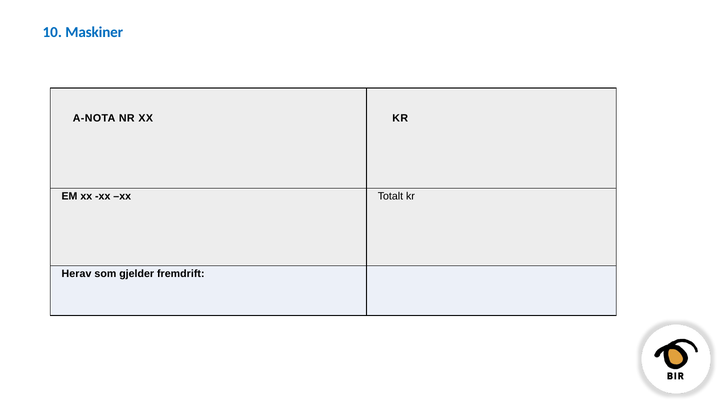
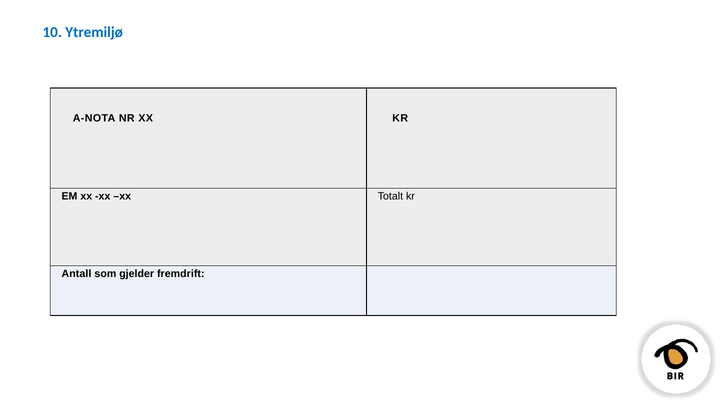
Maskiner: Maskiner -> Ytremiljø
Herav: Herav -> Antall
